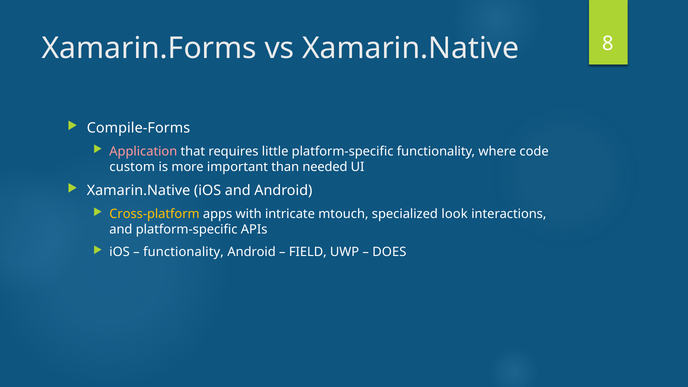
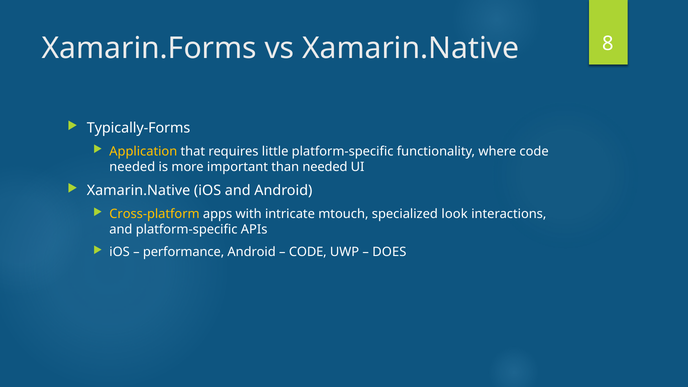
Compile-Forms: Compile-Forms -> Typically-Forms
Application colour: pink -> yellow
custom at (132, 167): custom -> needed
functionality at (183, 252): functionality -> performance
FIELD at (308, 252): FIELD -> CODE
